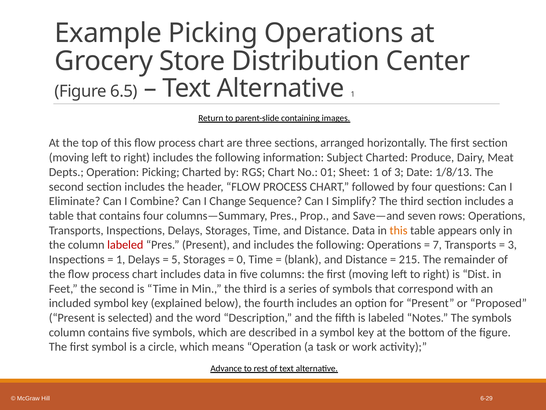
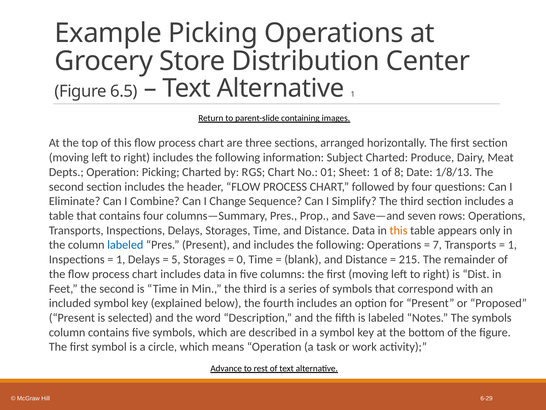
of 3: 3 -> 8
labeled at (125, 245) colour: red -> blue
3 at (512, 245): 3 -> 1
